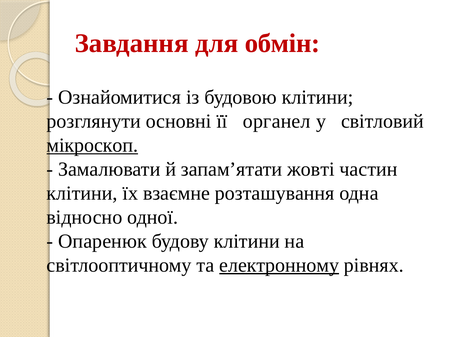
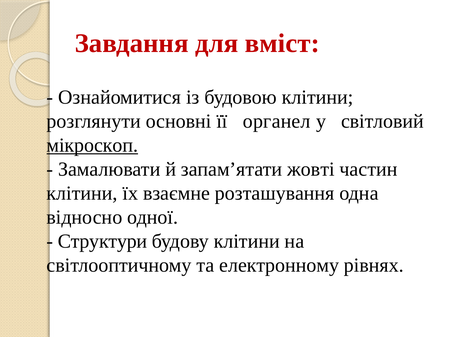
обмін: обмін -> вміст
Опаренюк: Опаренюк -> Структури
електронному underline: present -> none
